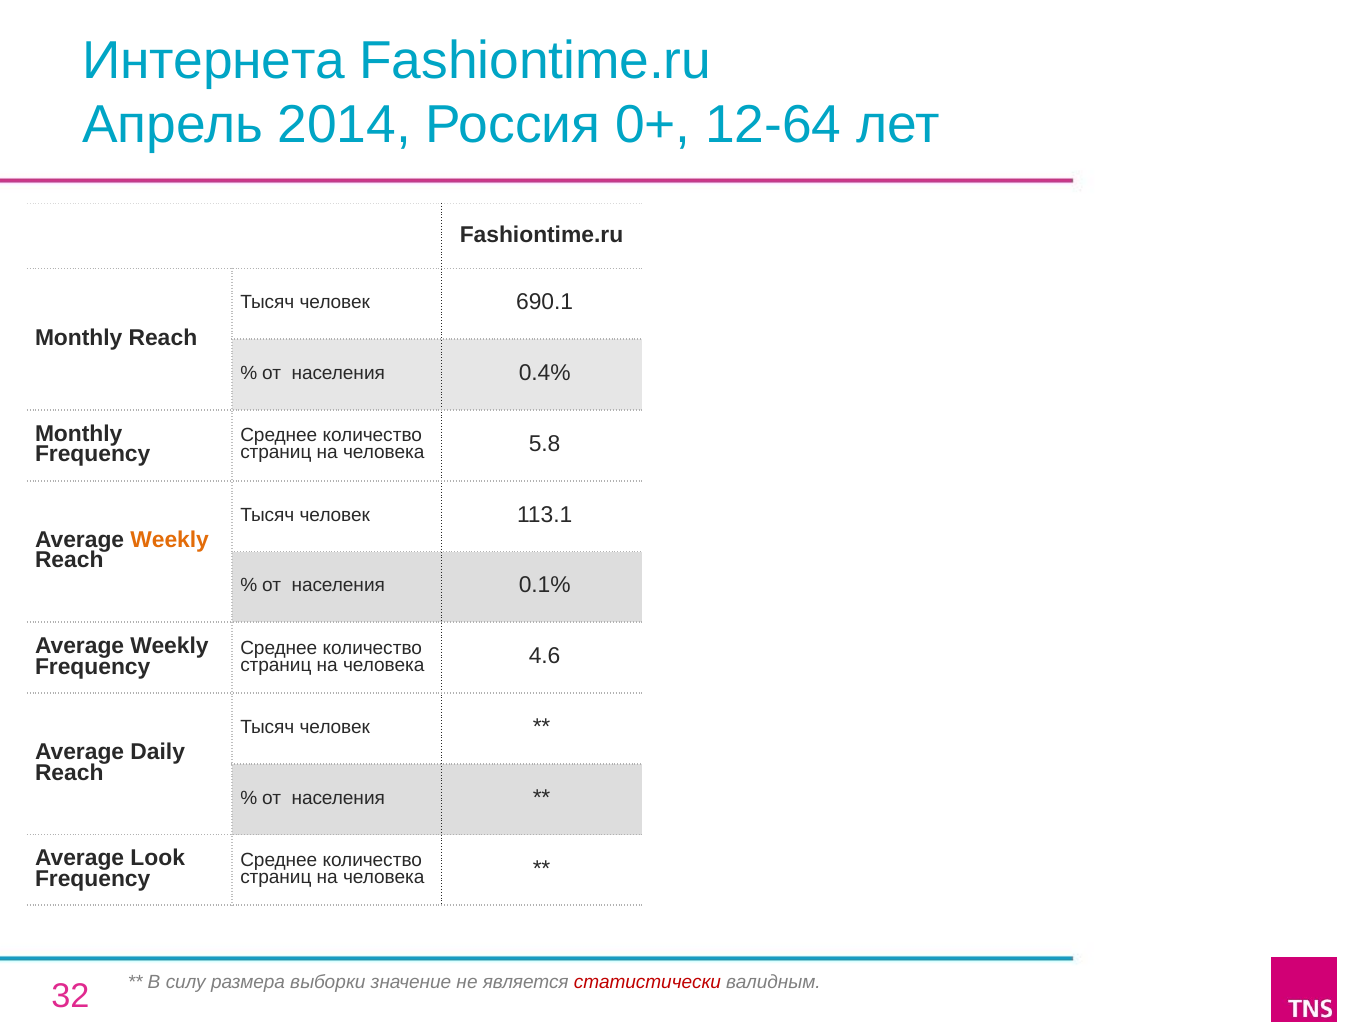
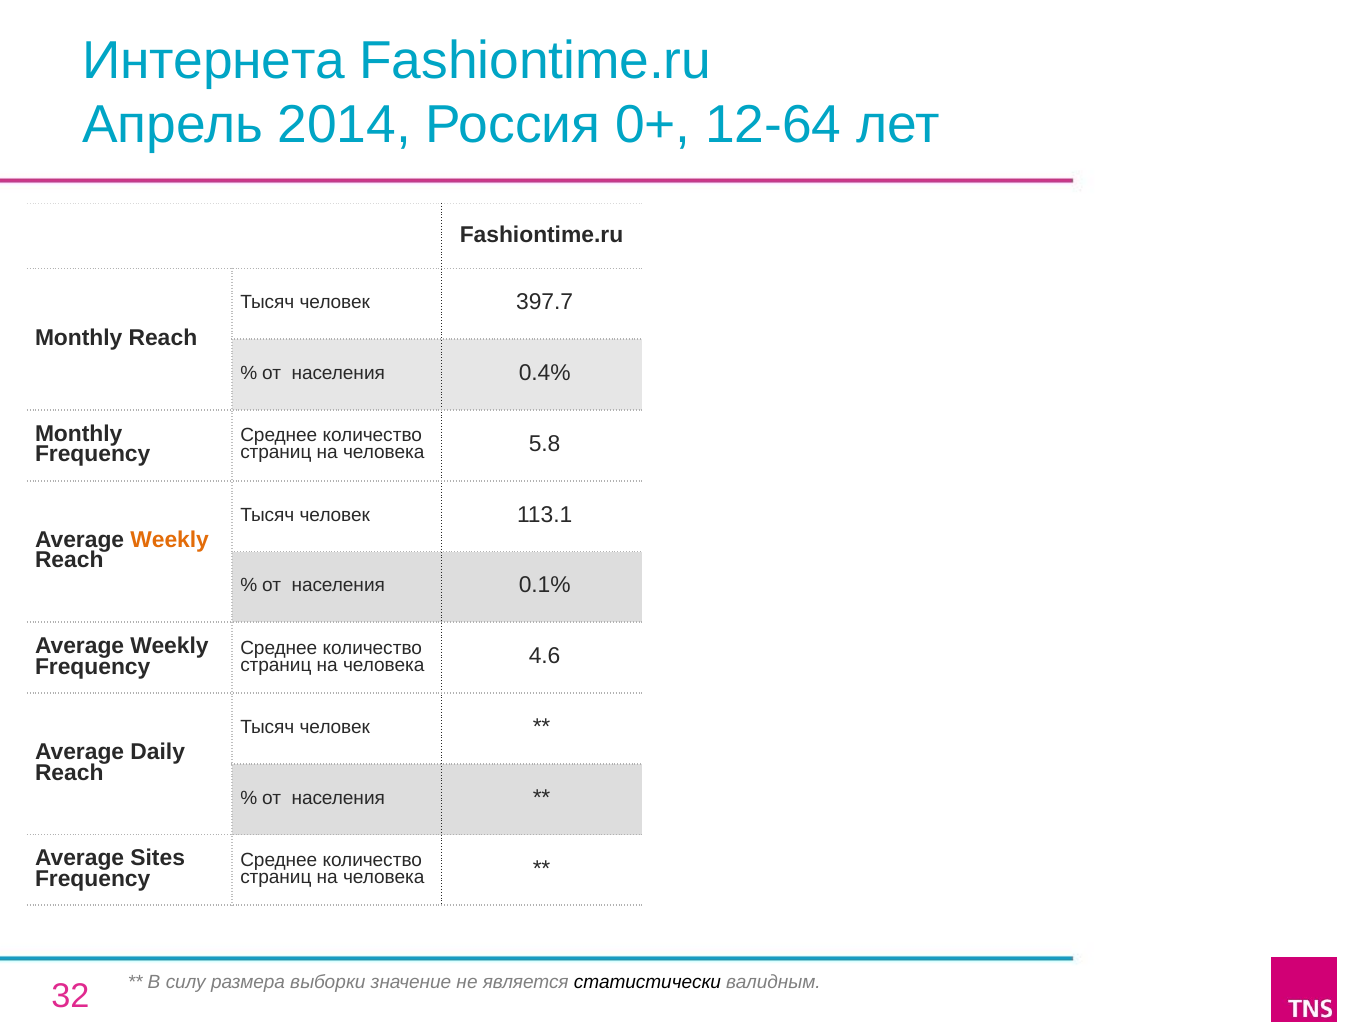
690.1: 690.1 -> 397.7
Look: Look -> Sites
статистически colour: red -> black
